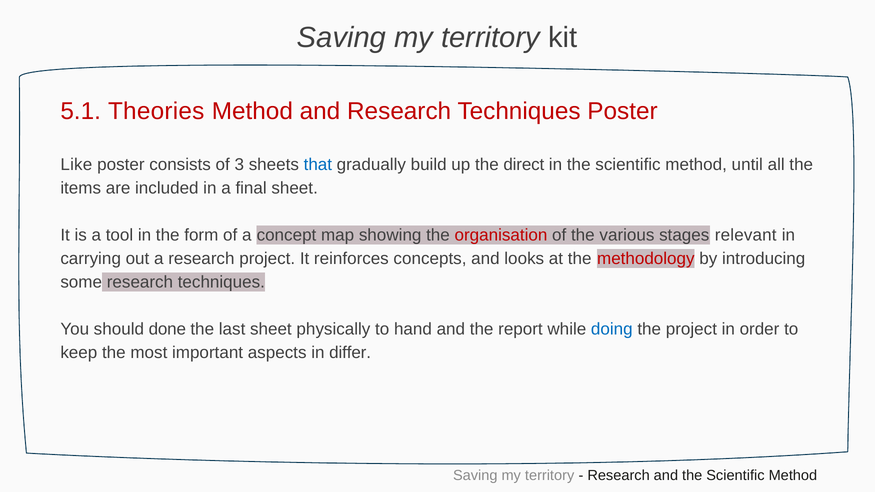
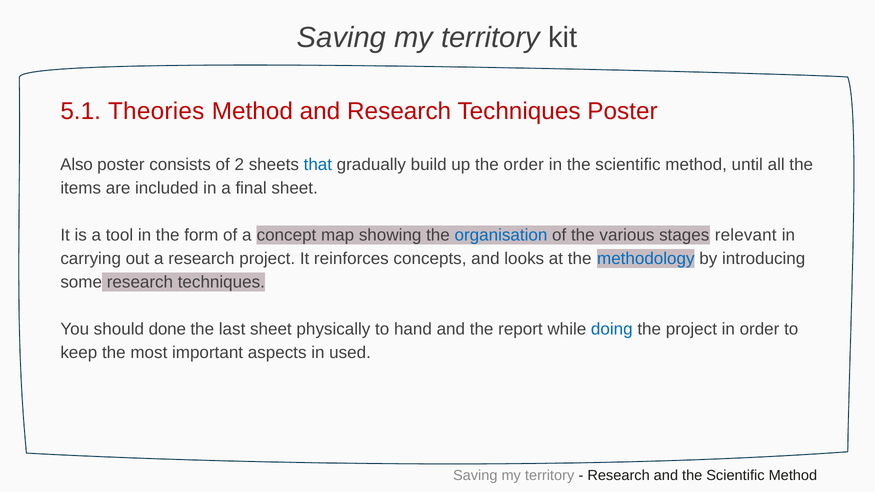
Like: Like -> Also
3: 3 -> 2
the direct: direct -> order
organisation colour: red -> blue
methodology colour: red -> blue
differ: differ -> used
